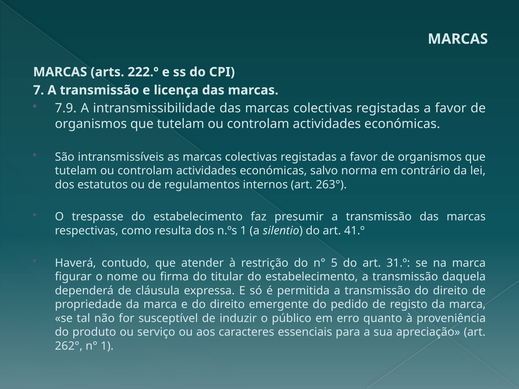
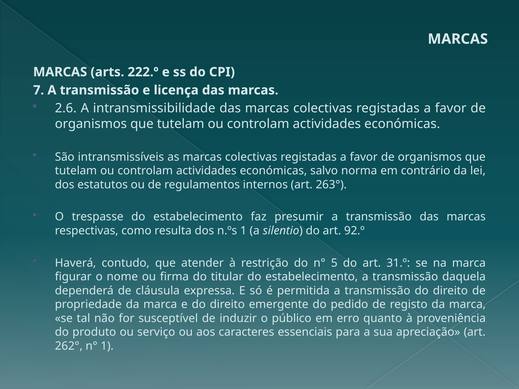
7.9: 7.9 -> 2.6
41.º: 41.º -> 92.º
